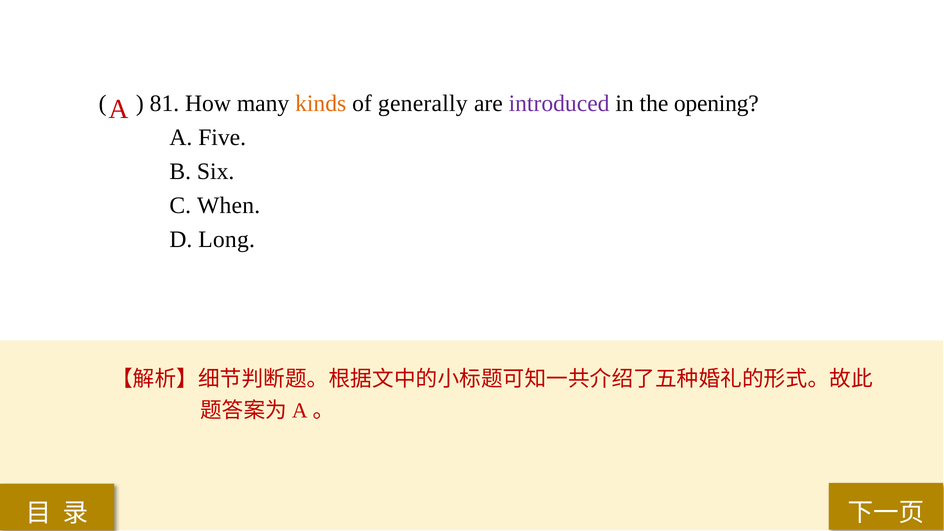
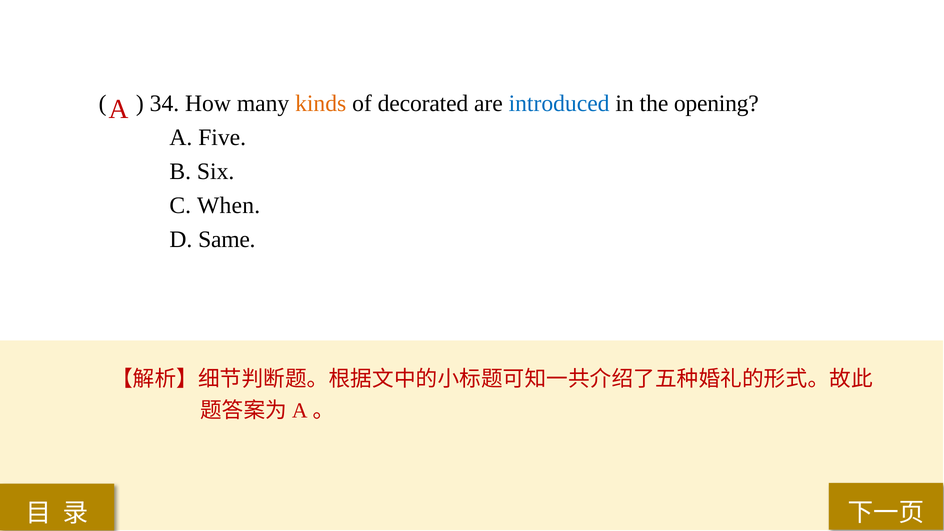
81: 81 -> 34
generally: generally -> decorated
introduced colour: purple -> blue
Long: Long -> Same
